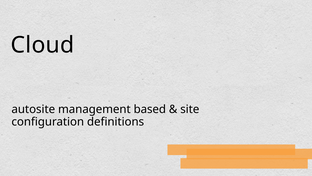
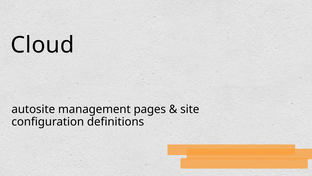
based: based -> pages
